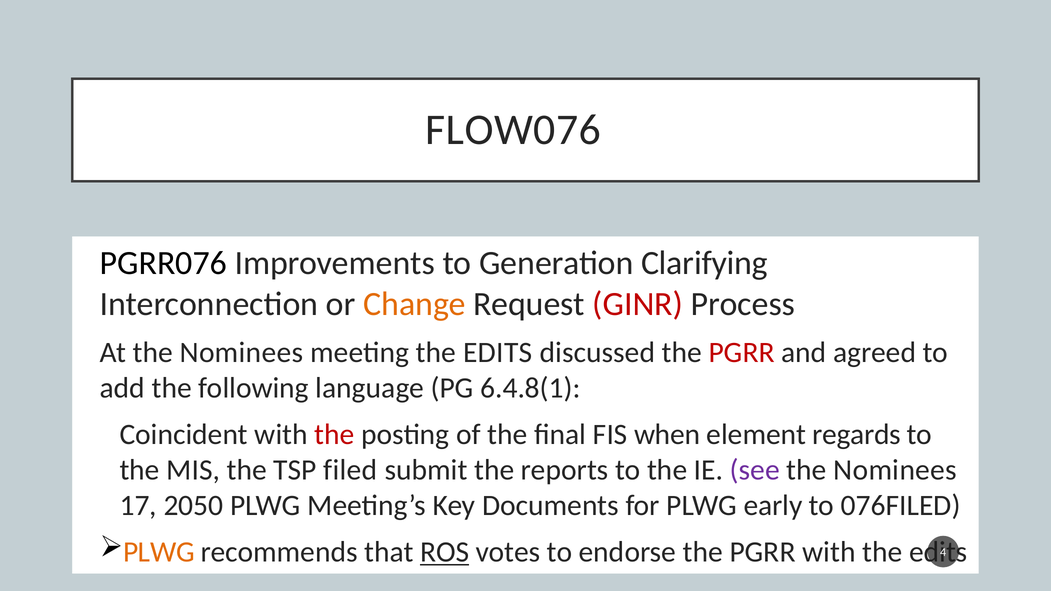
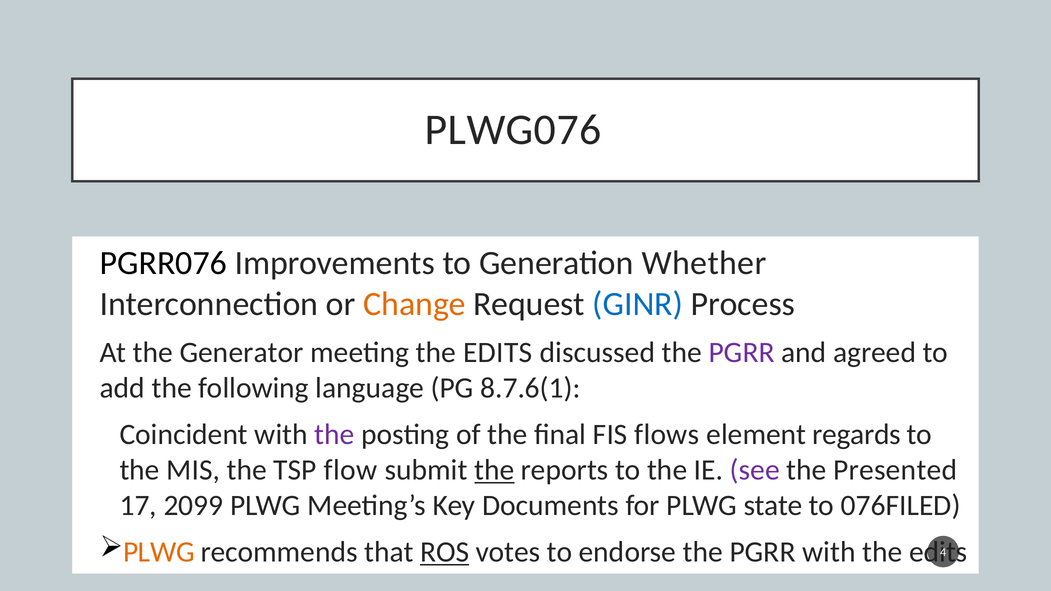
FLOW076: FLOW076 -> PLWG076
Clarifying: Clarifying -> Whether
GINR colour: red -> blue
At the Nominees: Nominees -> Generator
PGRR at (742, 353) colour: red -> purple
6.4.8(1: 6.4.8(1 -> 8.7.6(1
the at (334, 435) colour: red -> purple
when: when -> flows
filed: filed -> flow
the at (494, 470) underline: none -> present
Nominees at (895, 470): Nominees -> Presented
2050: 2050 -> 2099
early: early -> state
